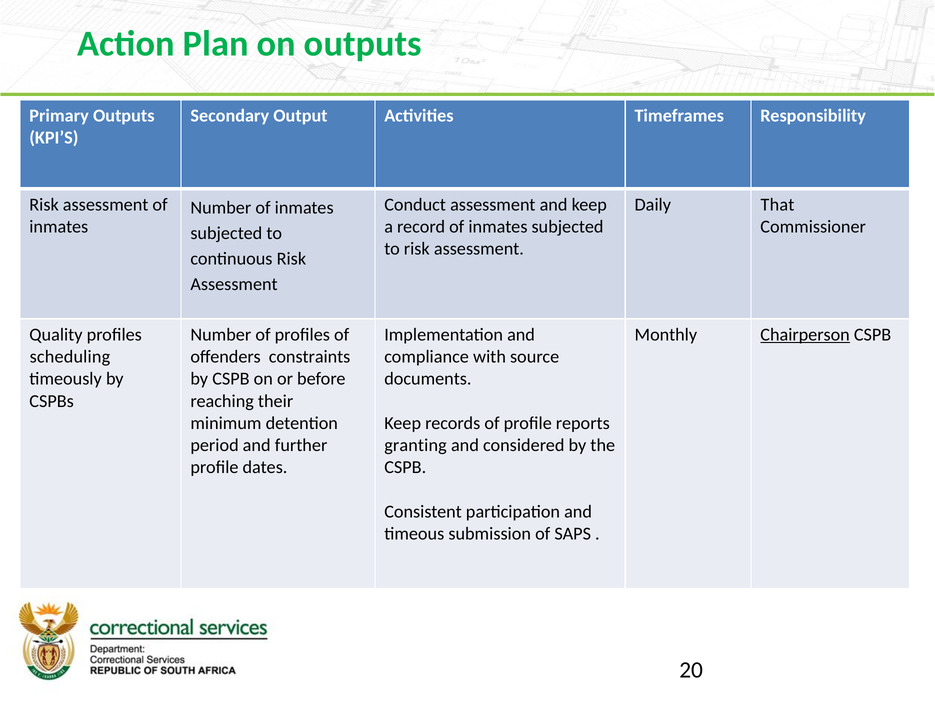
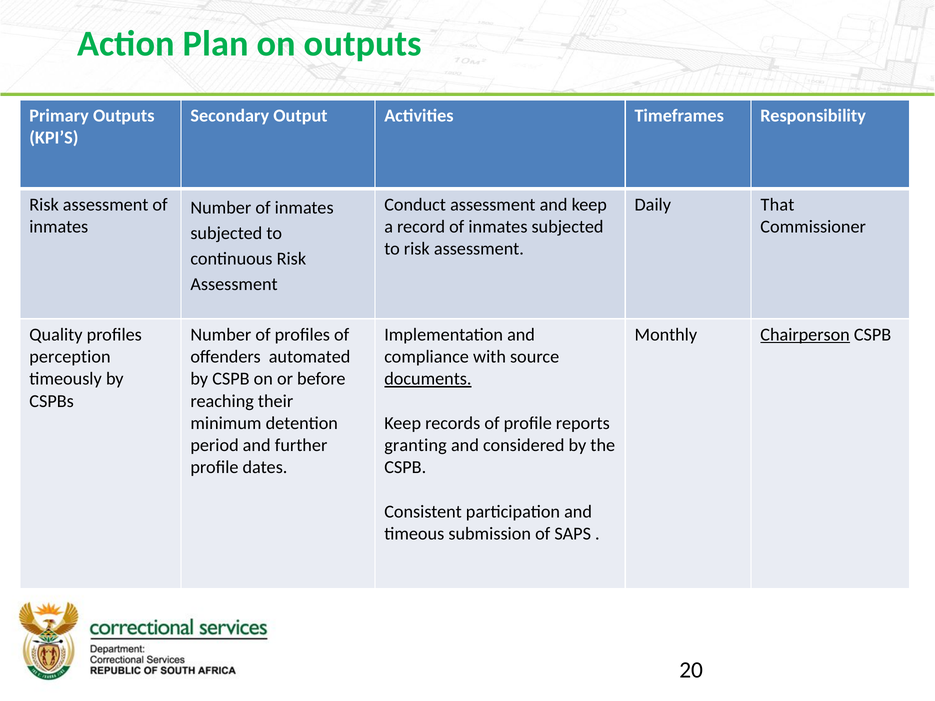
scheduling: scheduling -> perception
constraints: constraints -> automated
documents underline: none -> present
